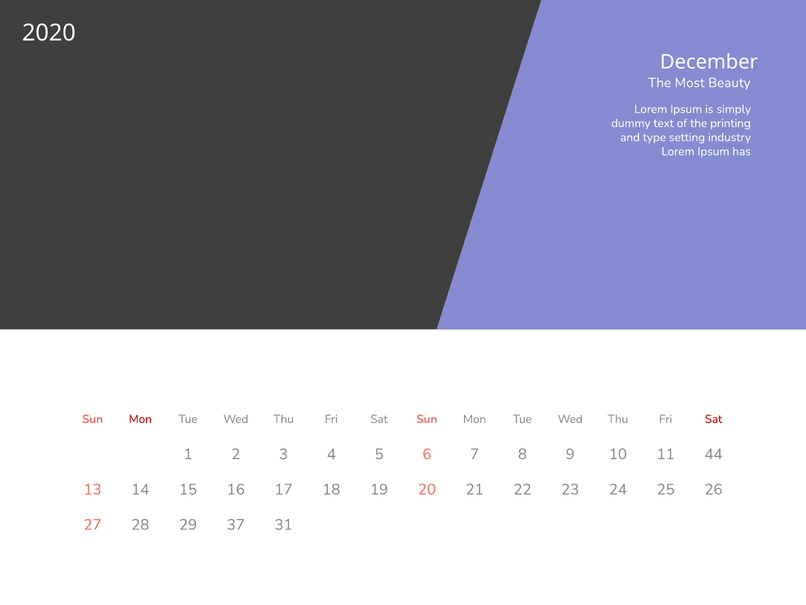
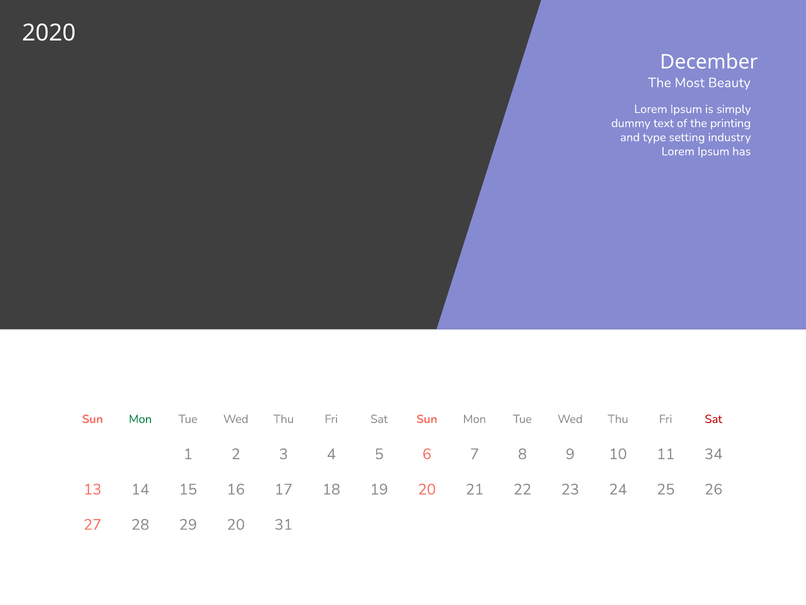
Mon at (140, 419) colour: red -> green
44: 44 -> 34
29 37: 37 -> 20
